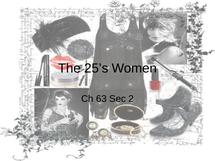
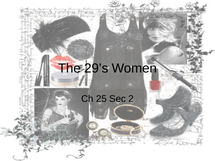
25’s: 25’s -> 29’s
63: 63 -> 25
